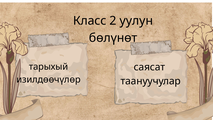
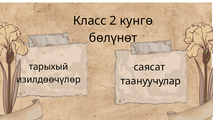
уулун: уулун -> кунгө
